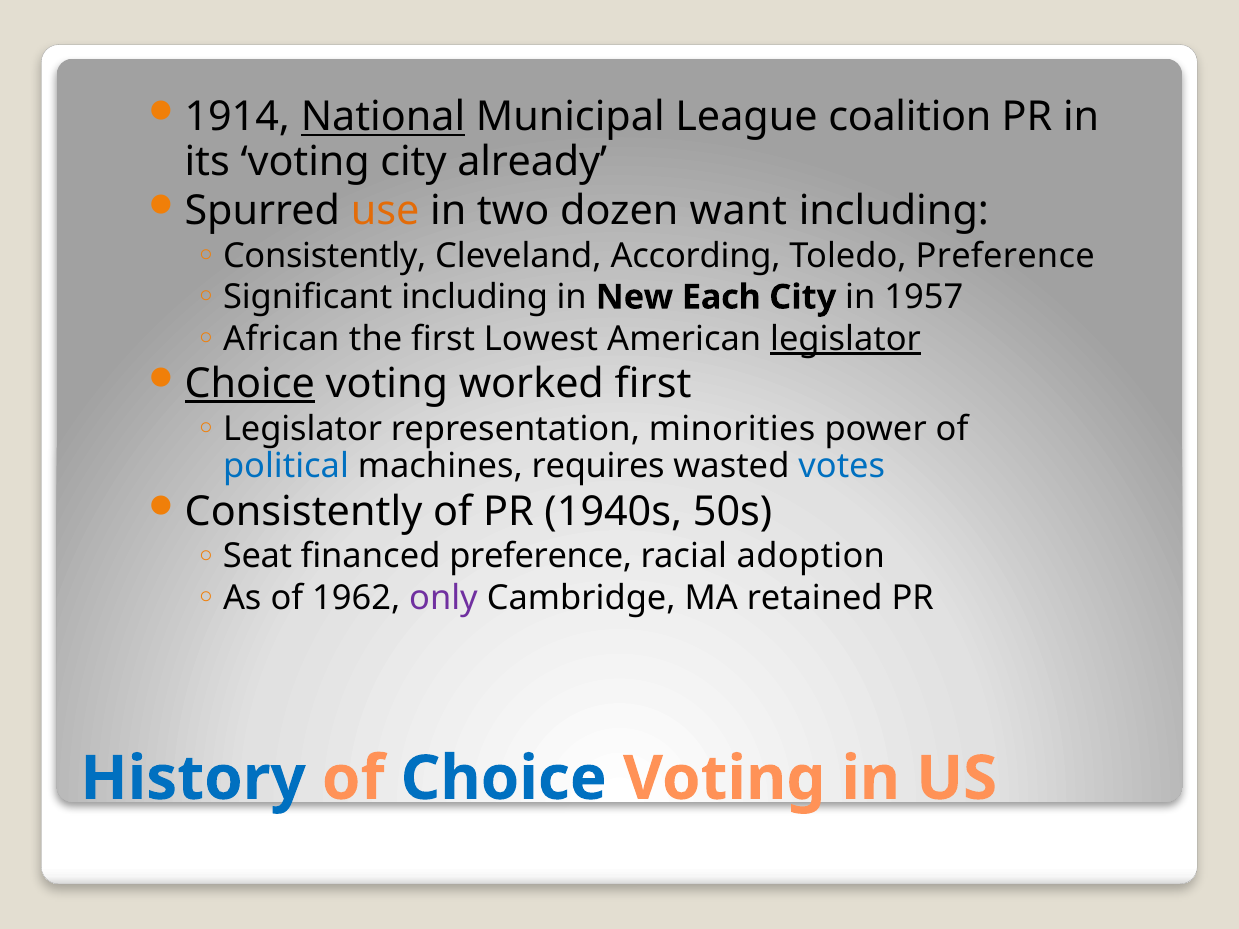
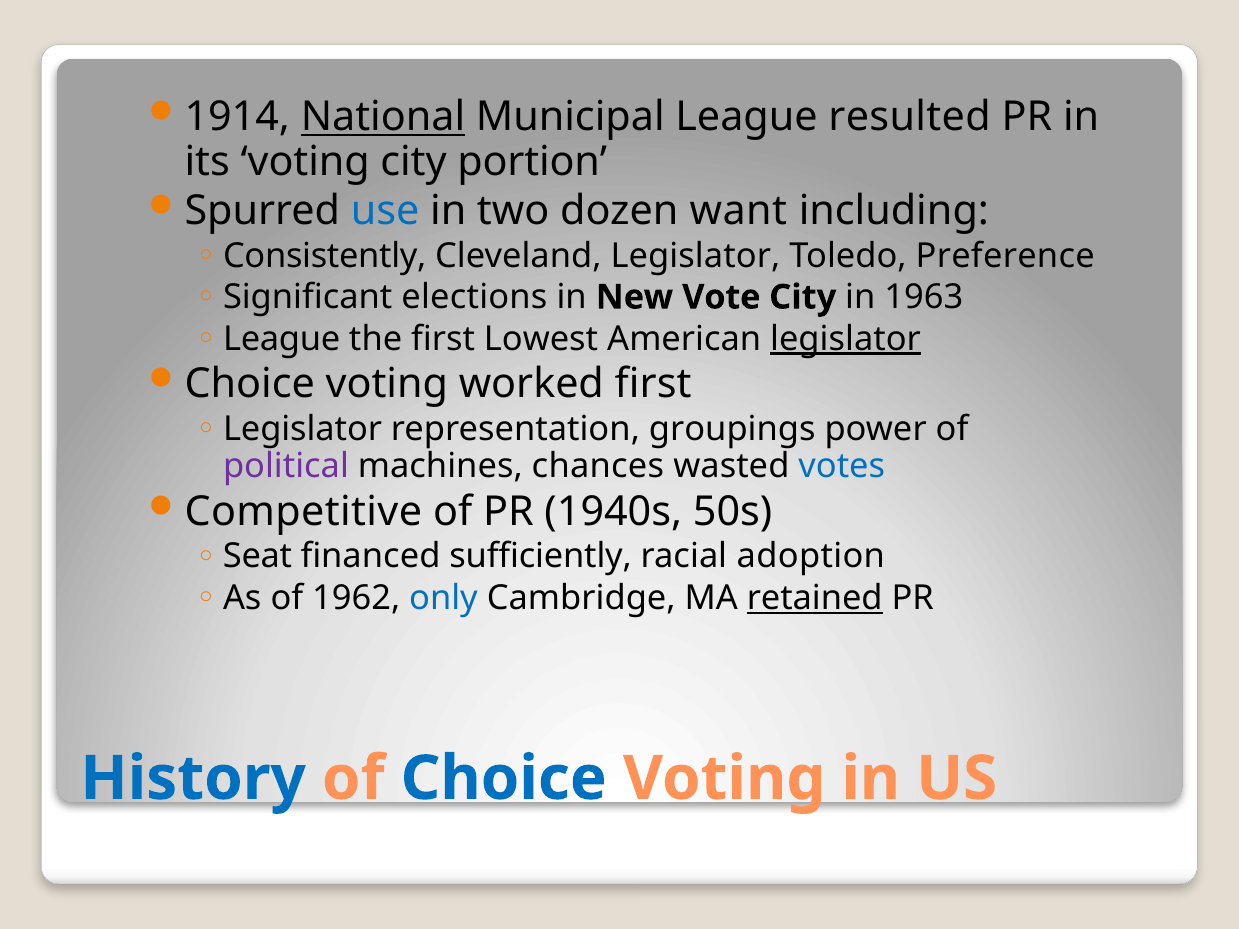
coalition: coalition -> resulted
already: already -> portion
use colour: orange -> blue
Cleveland According: According -> Legislator
Significant including: including -> elections
Each: Each -> Vote
1957: 1957 -> 1963
African at (281, 339): African -> League
Choice at (250, 384) underline: present -> none
minorities: minorities -> groupings
political colour: blue -> purple
requires: requires -> chances
Consistently at (304, 512): Consistently -> Competitive
financed preference: preference -> sufficiently
only colour: purple -> blue
retained underline: none -> present
